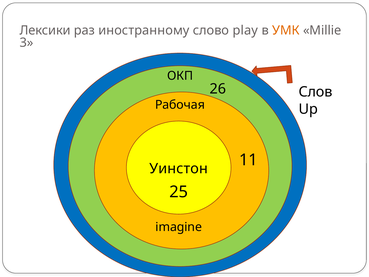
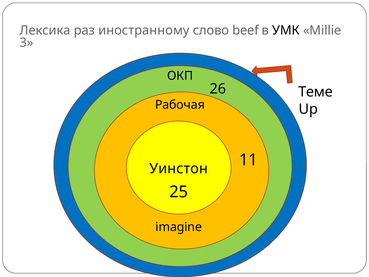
Лексики: Лексики -> Лексика
play: play -> beef
УМК colour: orange -> black
Слов: Слов -> Теме
